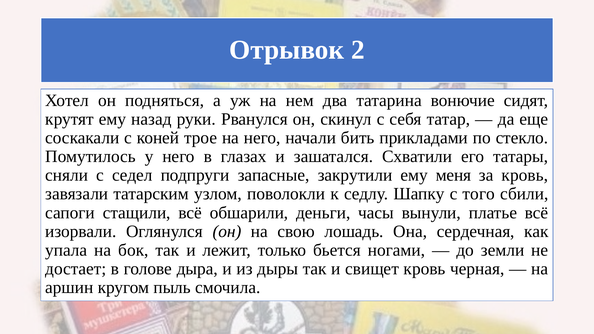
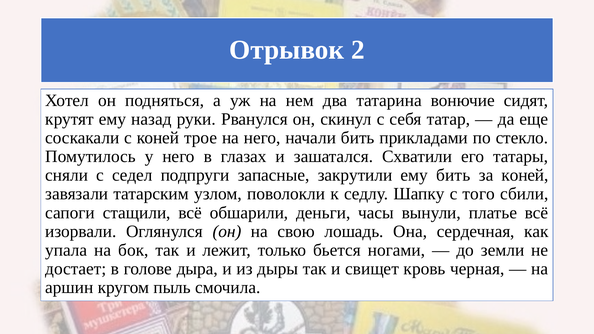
ему меня: меня -> бить
за кровь: кровь -> коней
